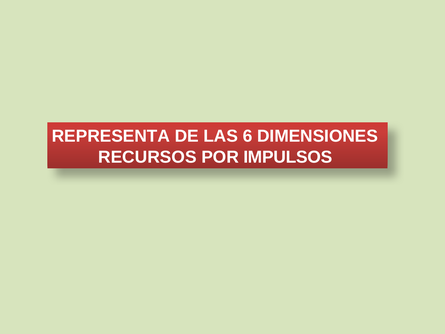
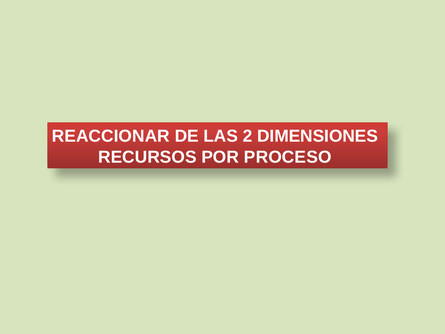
REPRESENTA: REPRESENTA -> REACCIONAR
6: 6 -> 2
IMPULSOS: IMPULSOS -> PROCESO
